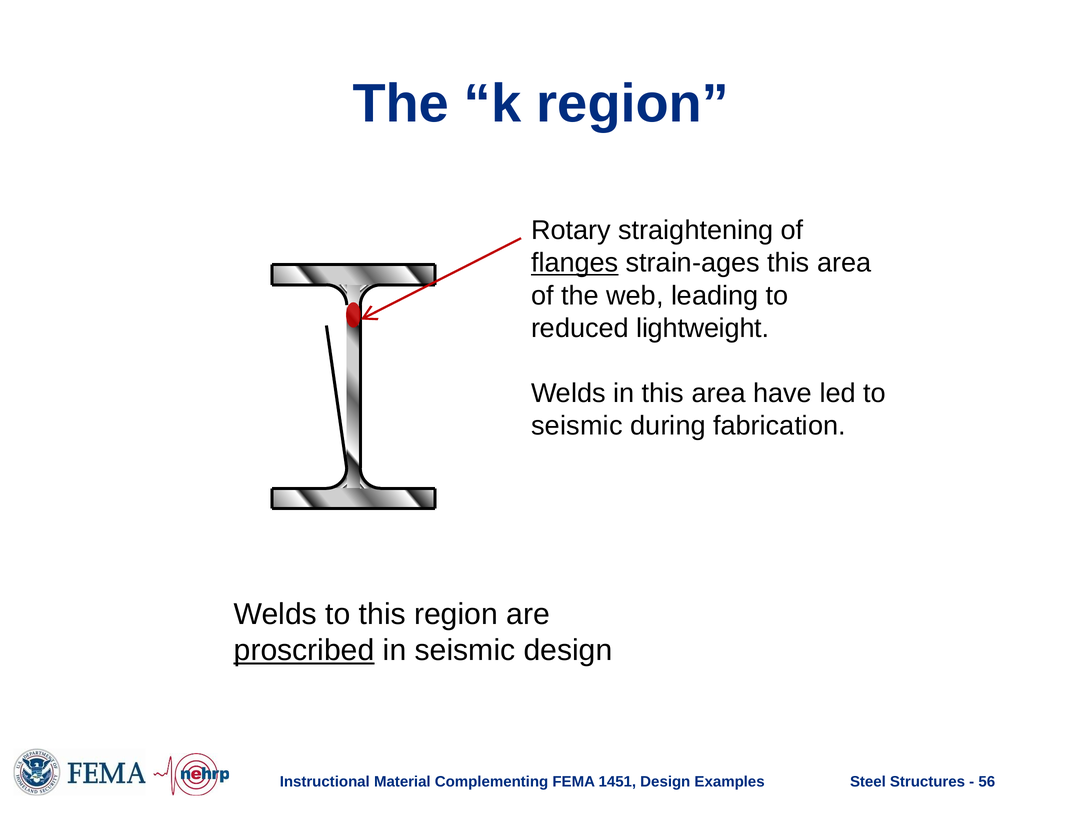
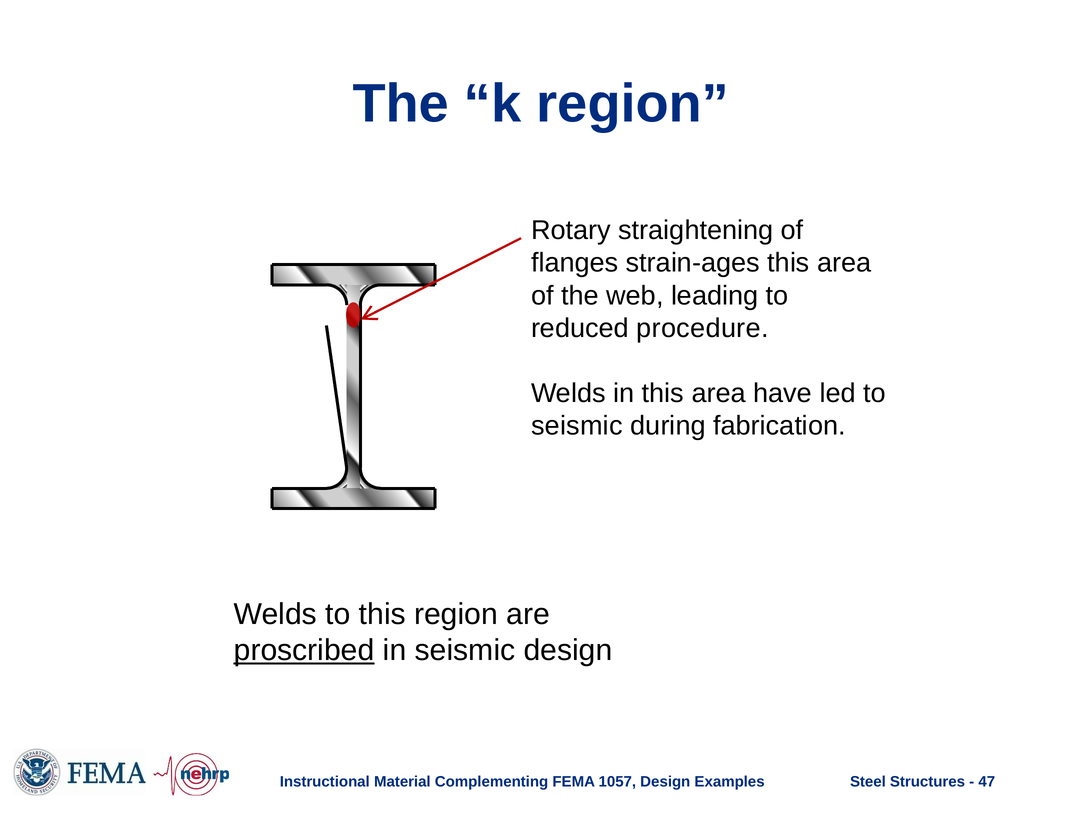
flanges underline: present -> none
lightweight: lightweight -> procedure
1451: 1451 -> 1057
56: 56 -> 47
